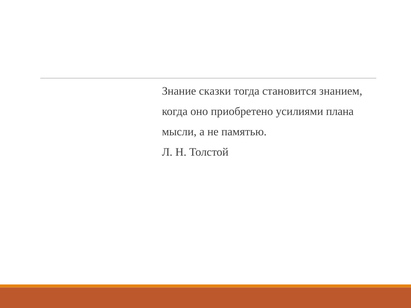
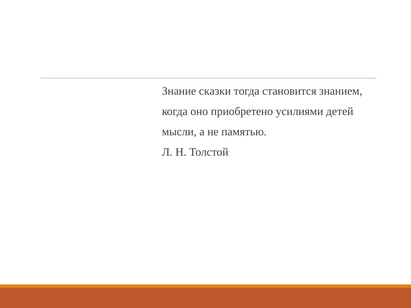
плана: плана -> детей
